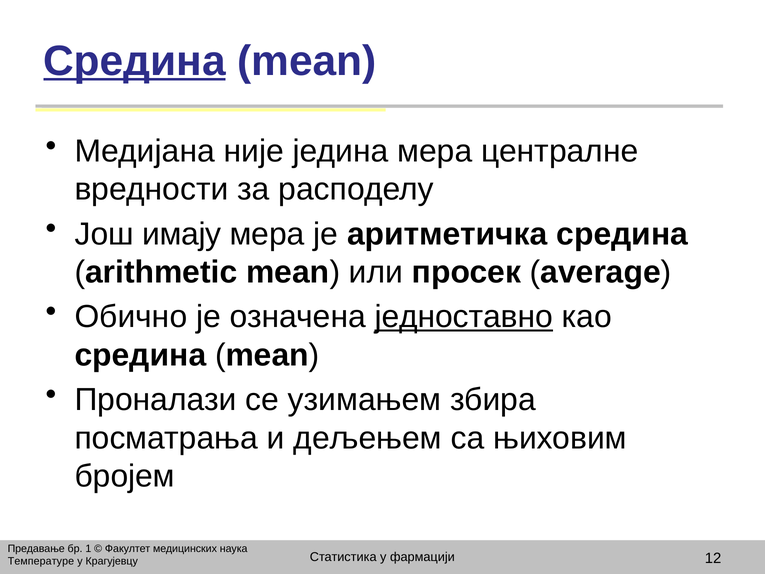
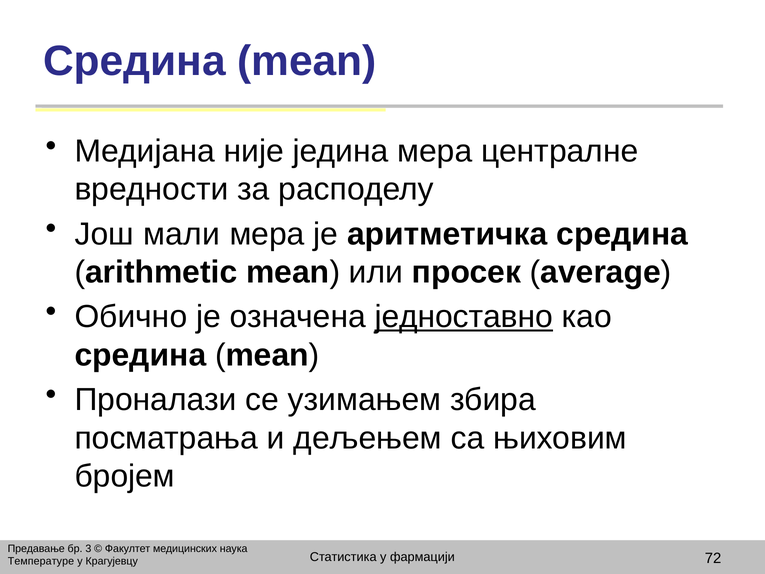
Средина at (134, 61) underline: present -> none
имају: имају -> мали
1: 1 -> 3
12: 12 -> 72
